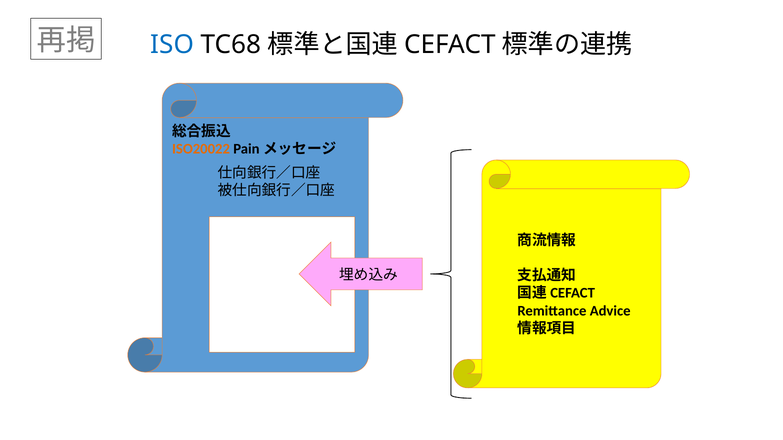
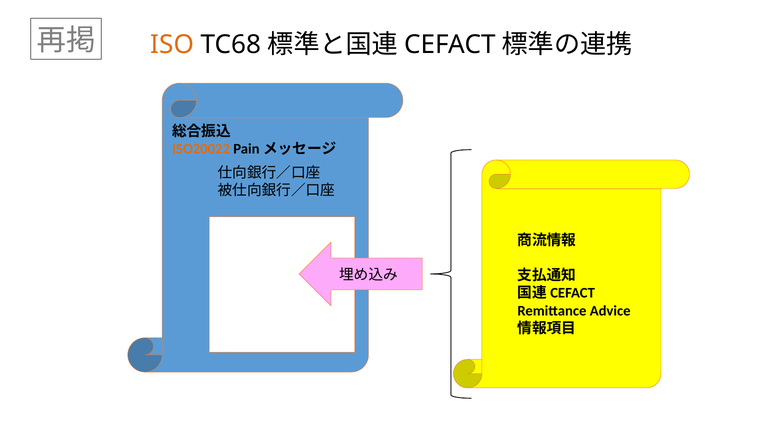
ISO colour: blue -> orange
